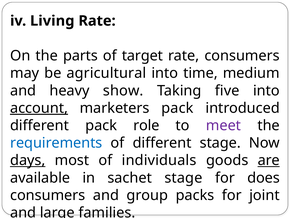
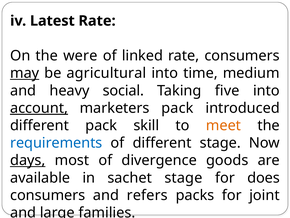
Living: Living -> Latest
parts: parts -> were
target: target -> linked
may underline: none -> present
show: show -> social
role: role -> skill
meet colour: purple -> orange
individuals: individuals -> divergence
are underline: present -> none
group: group -> refers
